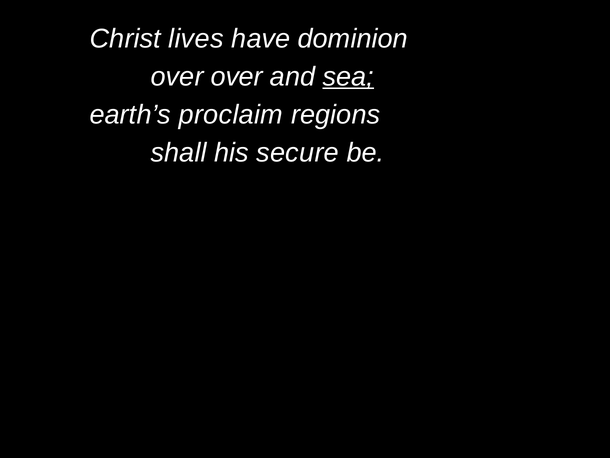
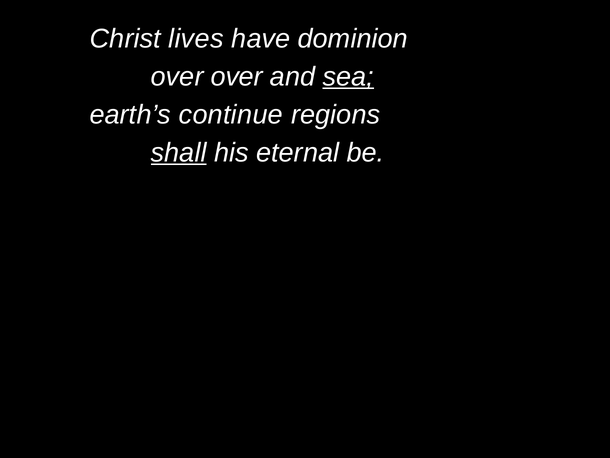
proclaim: proclaim -> continue
shall underline: none -> present
secure: secure -> eternal
